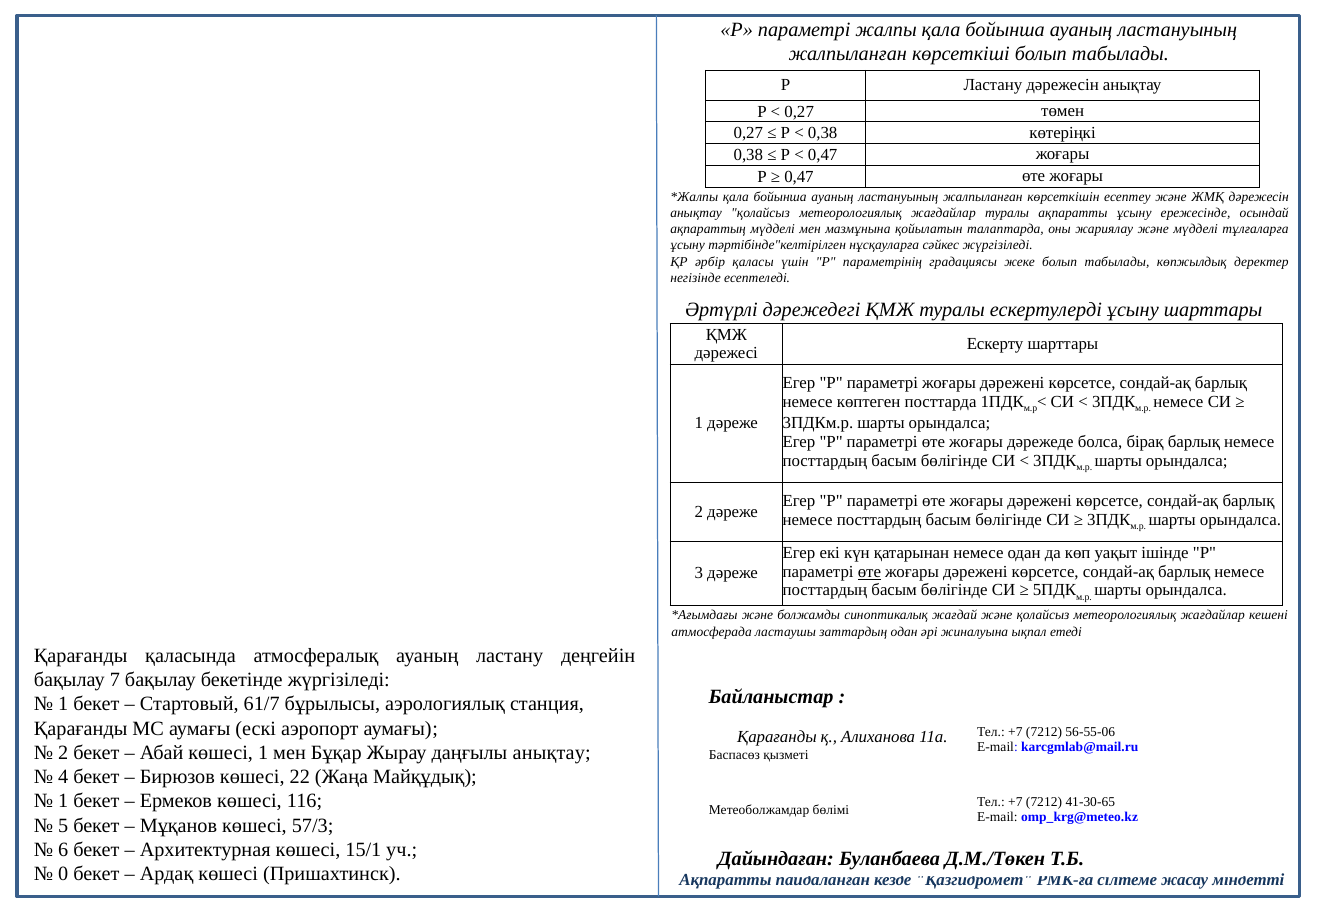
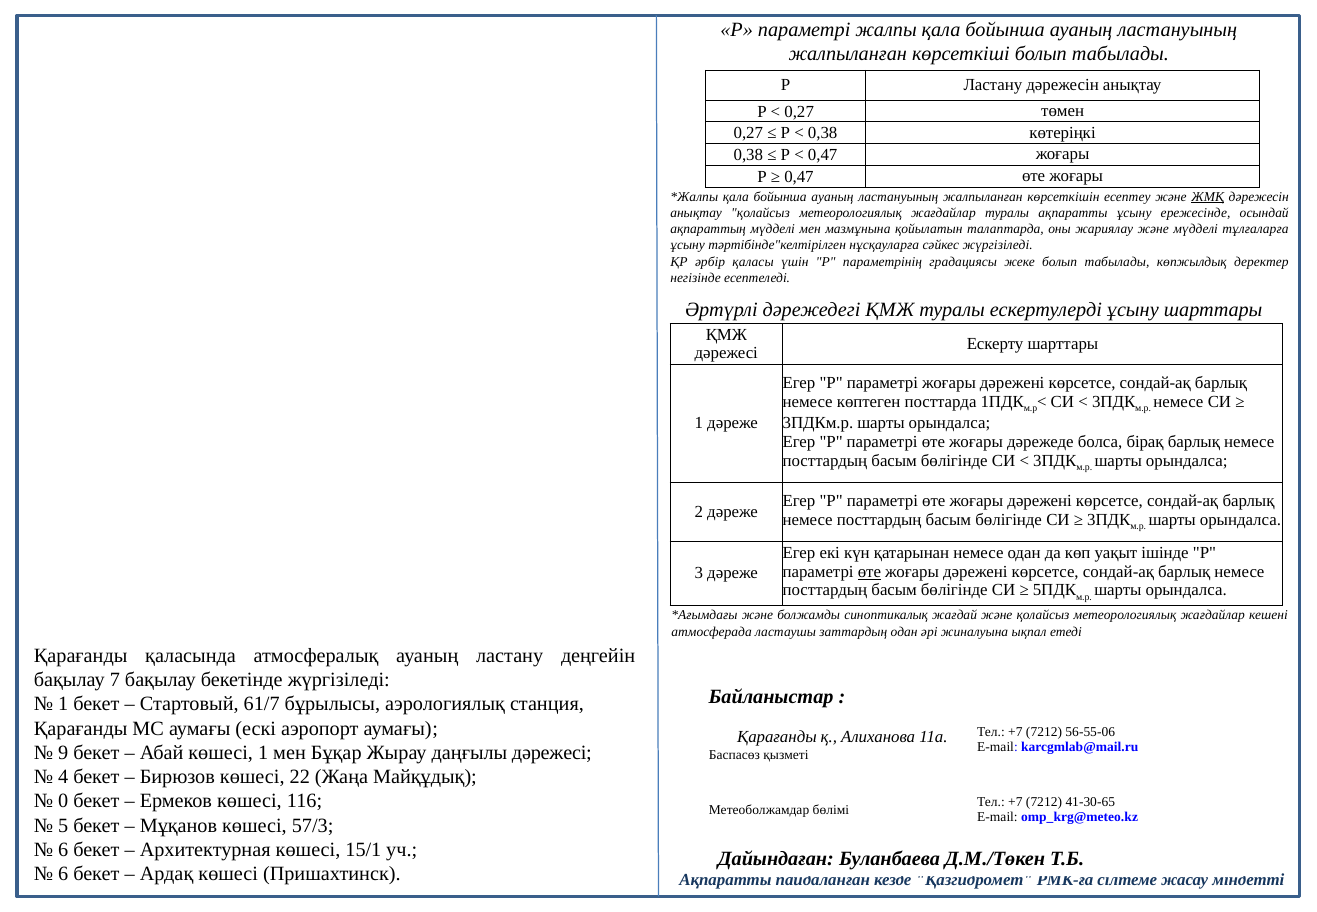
ЖМҚ underline: none -> present
2 at (63, 752): 2 -> 9
даңғылы анықтау: анықтау -> дәрежесі
1 at (63, 801): 1 -> 0
0 at (63, 874): 0 -> 6
